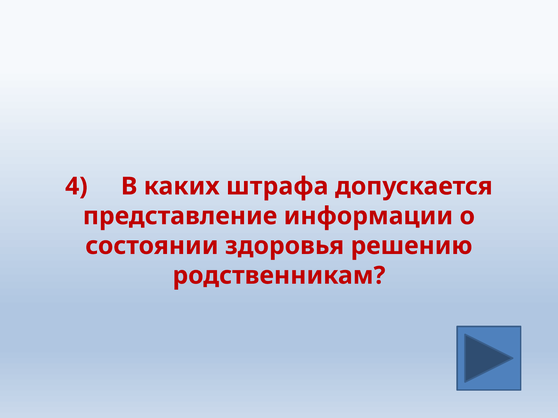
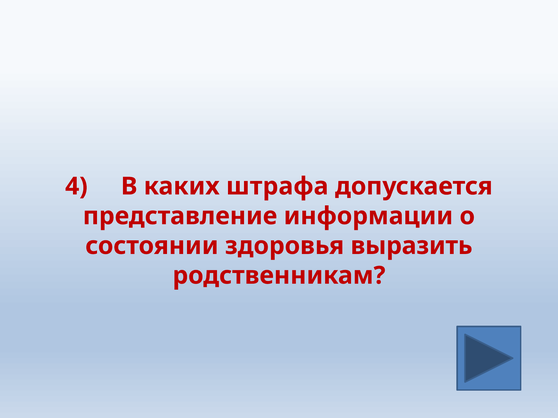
решению: решению -> выразить
